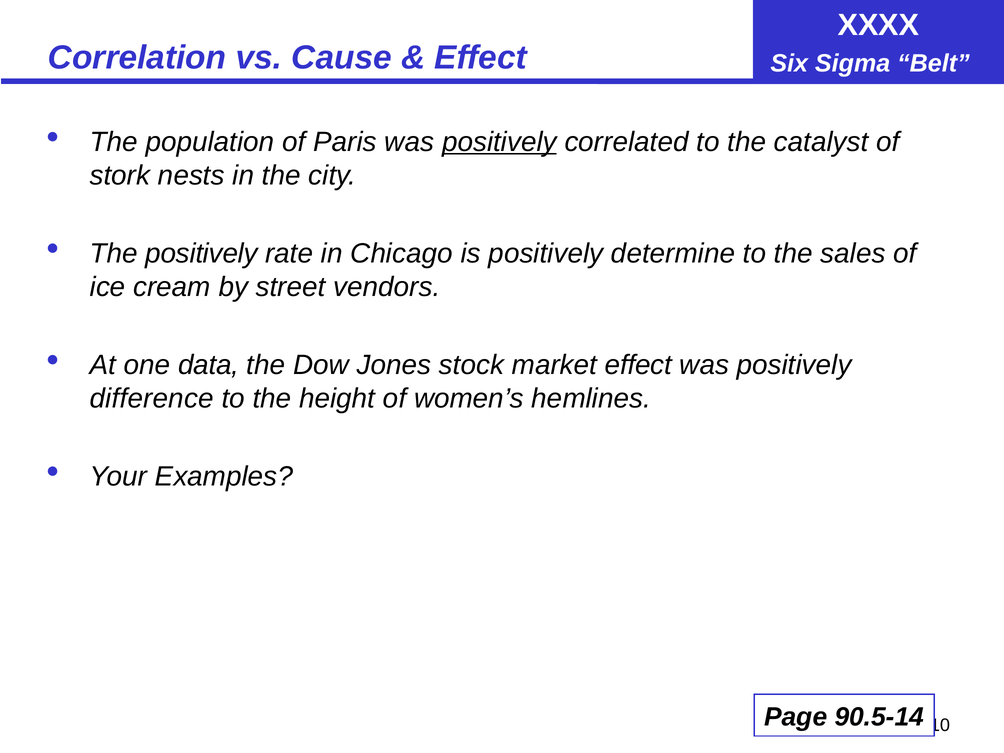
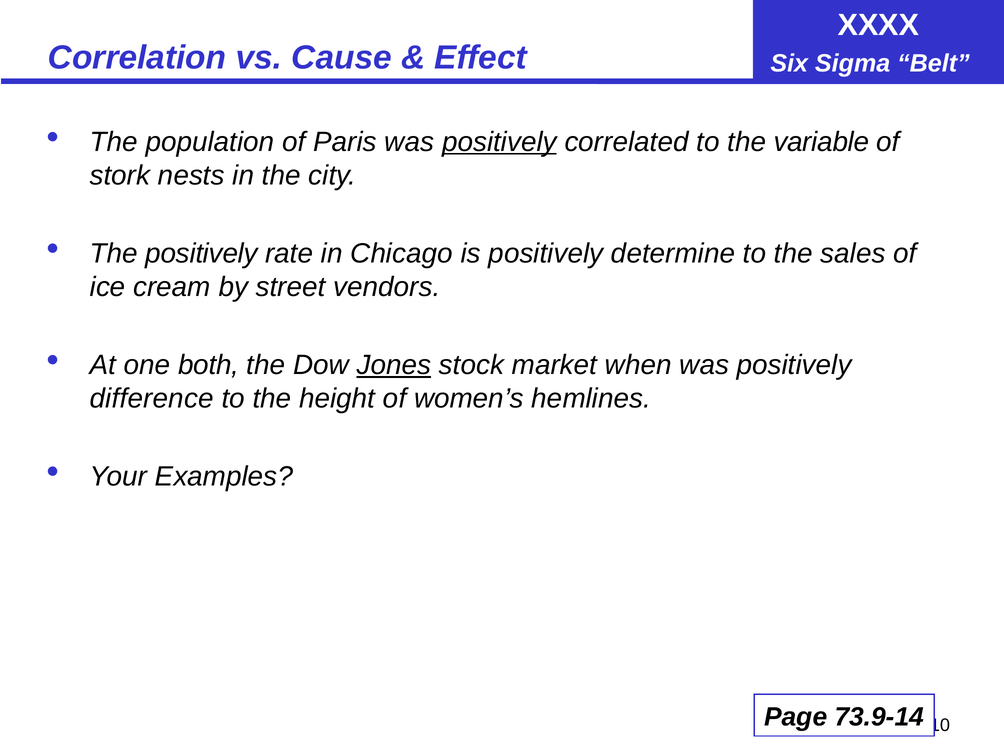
catalyst: catalyst -> variable
data: data -> both
Jones underline: none -> present
market effect: effect -> when
90.5-14: 90.5-14 -> 73.9-14
